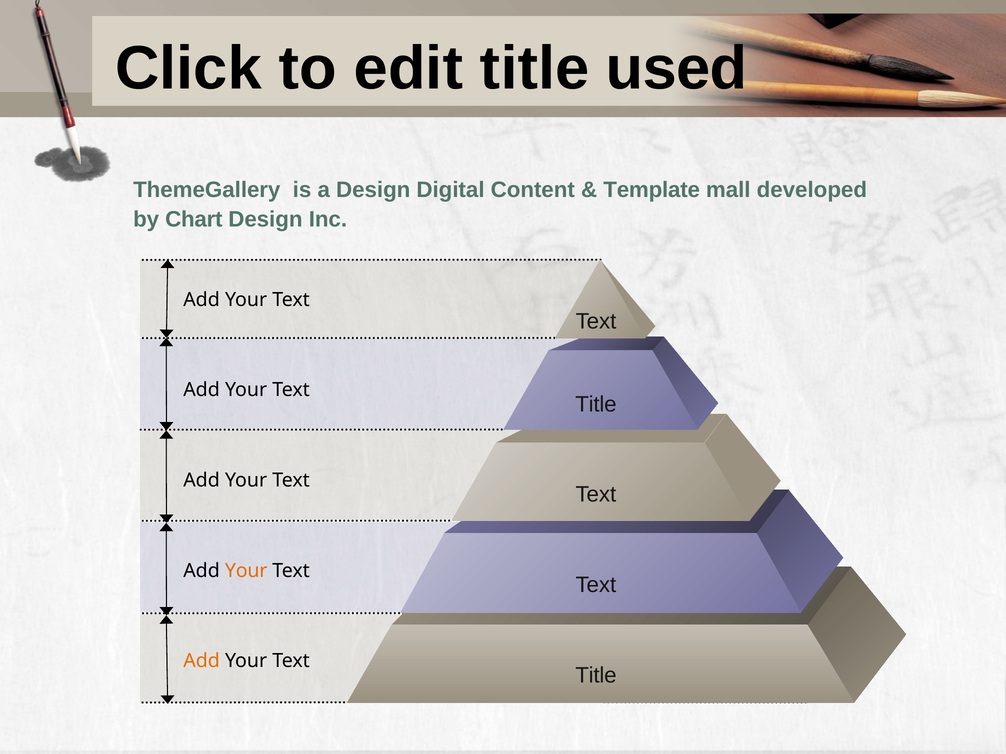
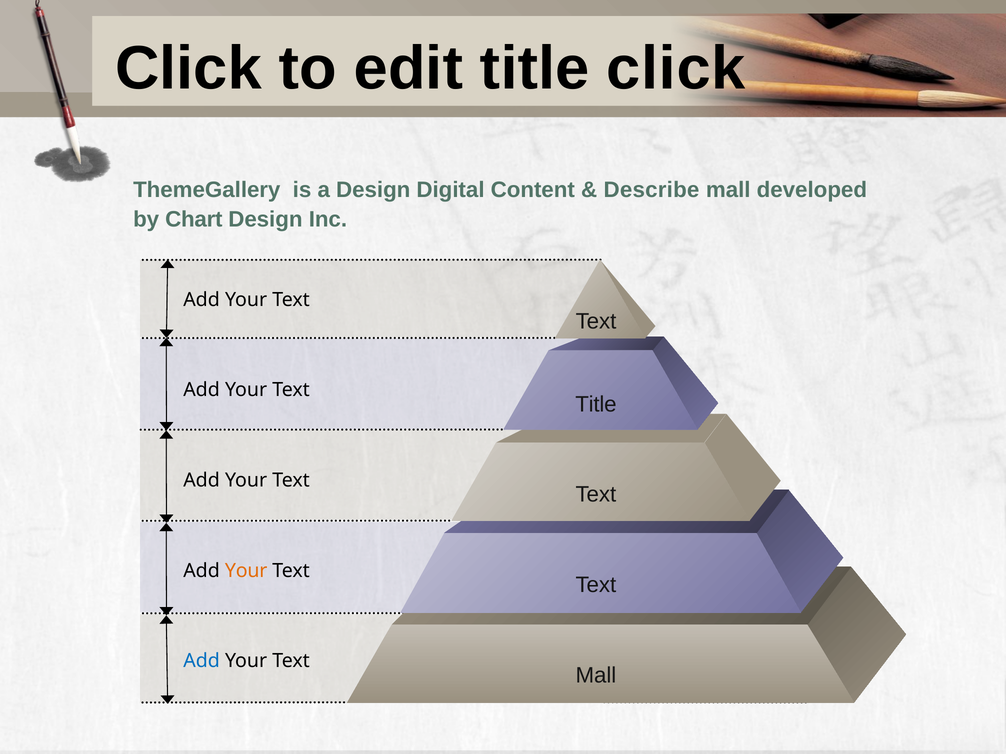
title used: used -> click
Template: Template -> Describe
Add at (202, 661) colour: orange -> blue
Title at (596, 676): Title -> Mall
